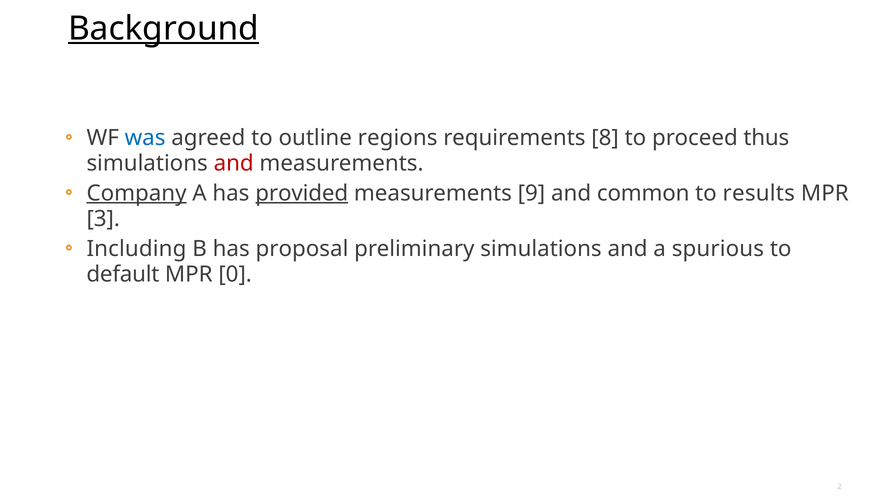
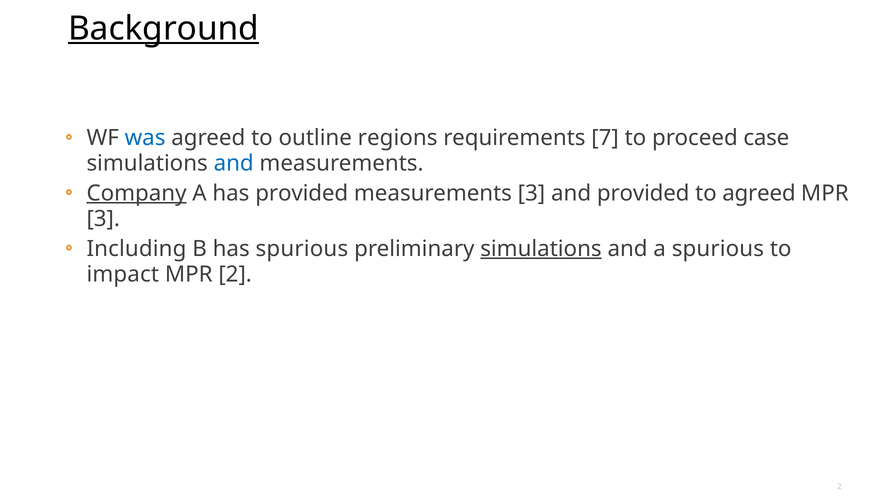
8: 8 -> 7
thus: thus -> case
and at (234, 163) colour: red -> blue
provided at (302, 193) underline: present -> none
measurements 9: 9 -> 3
and common: common -> provided
to results: results -> agreed
has proposal: proposal -> spurious
simulations at (541, 249) underline: none -> present
default: default -> impact
MPR 0: 0 -> 2
